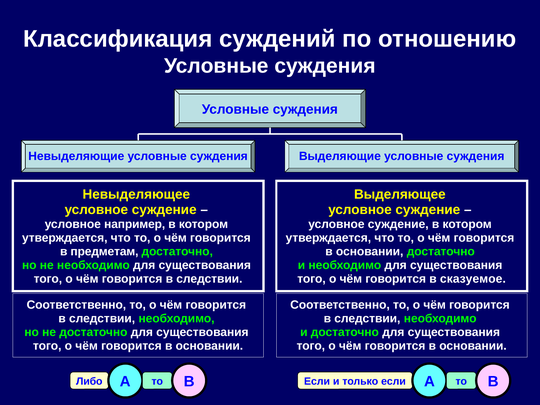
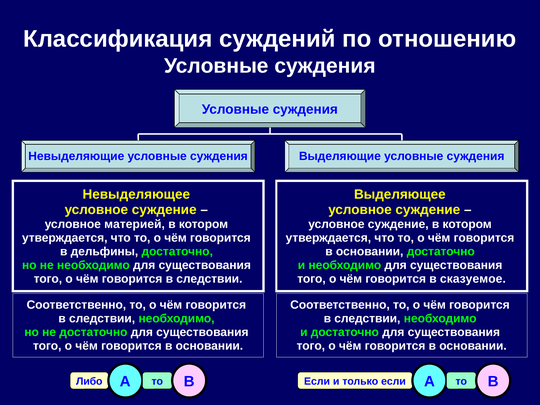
например: например -> материей
предметам: предметам -> дельфины
